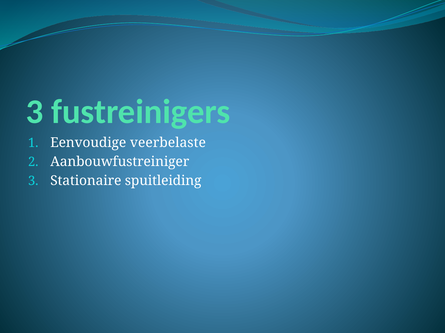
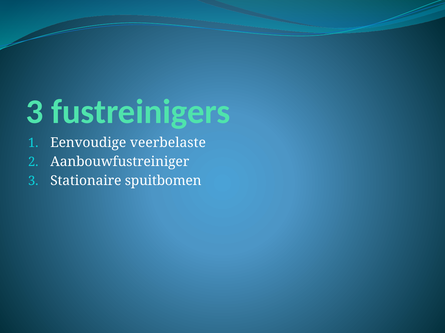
spuitleiding: spuitleiding -> spuitbomen
